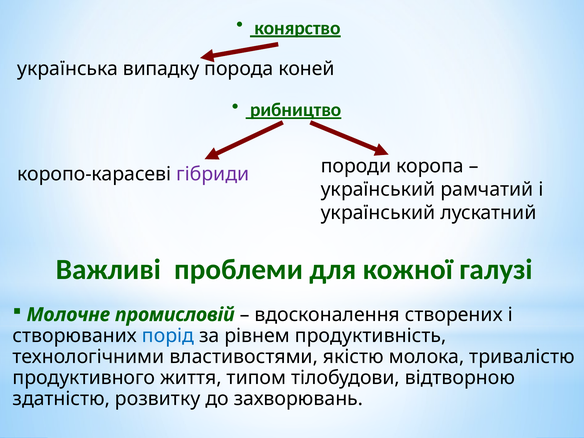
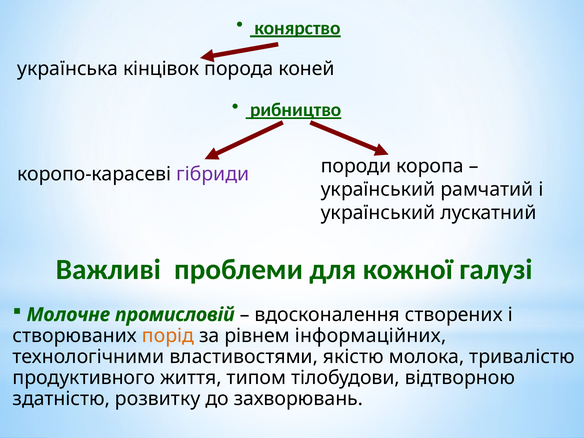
випадку: випадку -> кінцівок
порід colour: blue -> orange
продуктивність: продуктивність -> інформаційних
